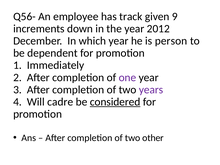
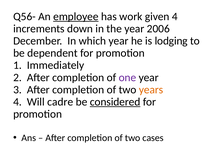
employee underline: none -> present
track: track -> work
given 9: 9 -> 4
2012: 2012 -> 2006
person: person -> lodging
years colour: purple -> orange
other: other -> cases
